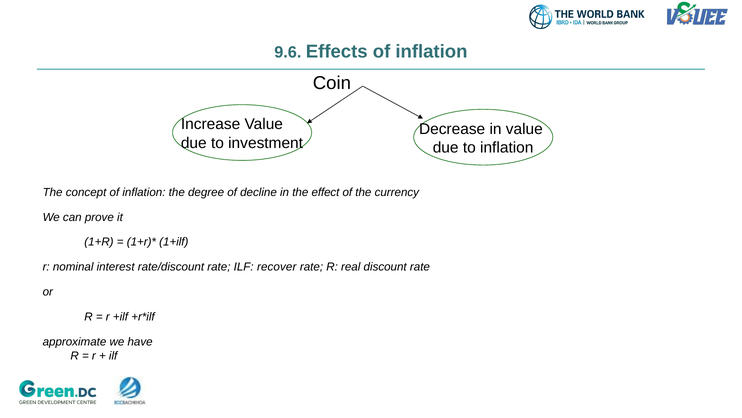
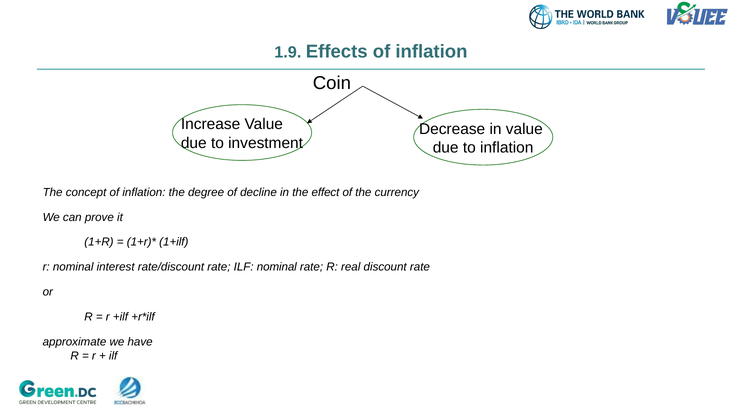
9.6: 9.6 -> 1.9
ILF recover: recover -> nominal
